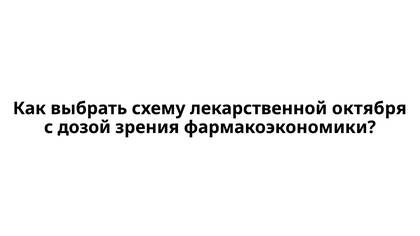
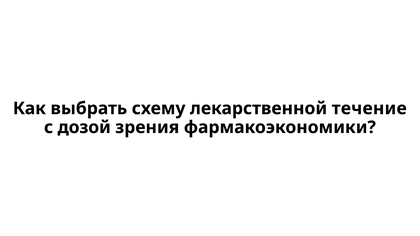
октября: октября -> течение
